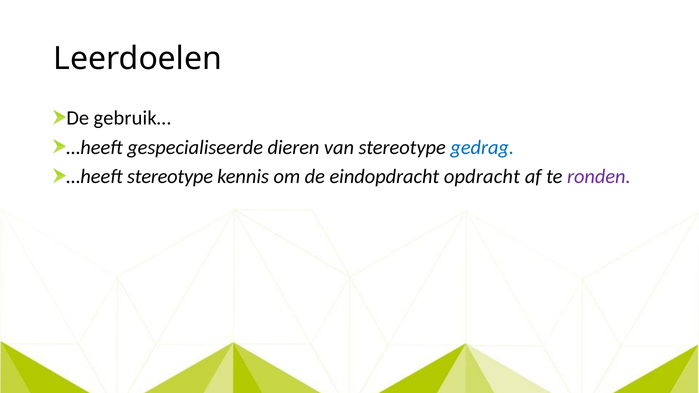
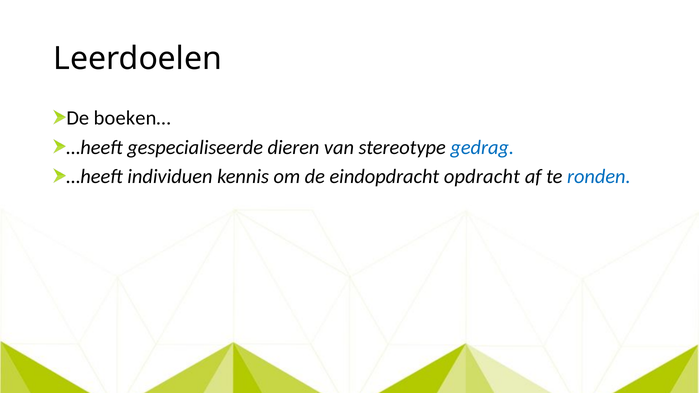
gebruik…: gebruik… -> boeken…
…heeft stereotype: stereotype -> individuen
ronden colour: purple -> blue
